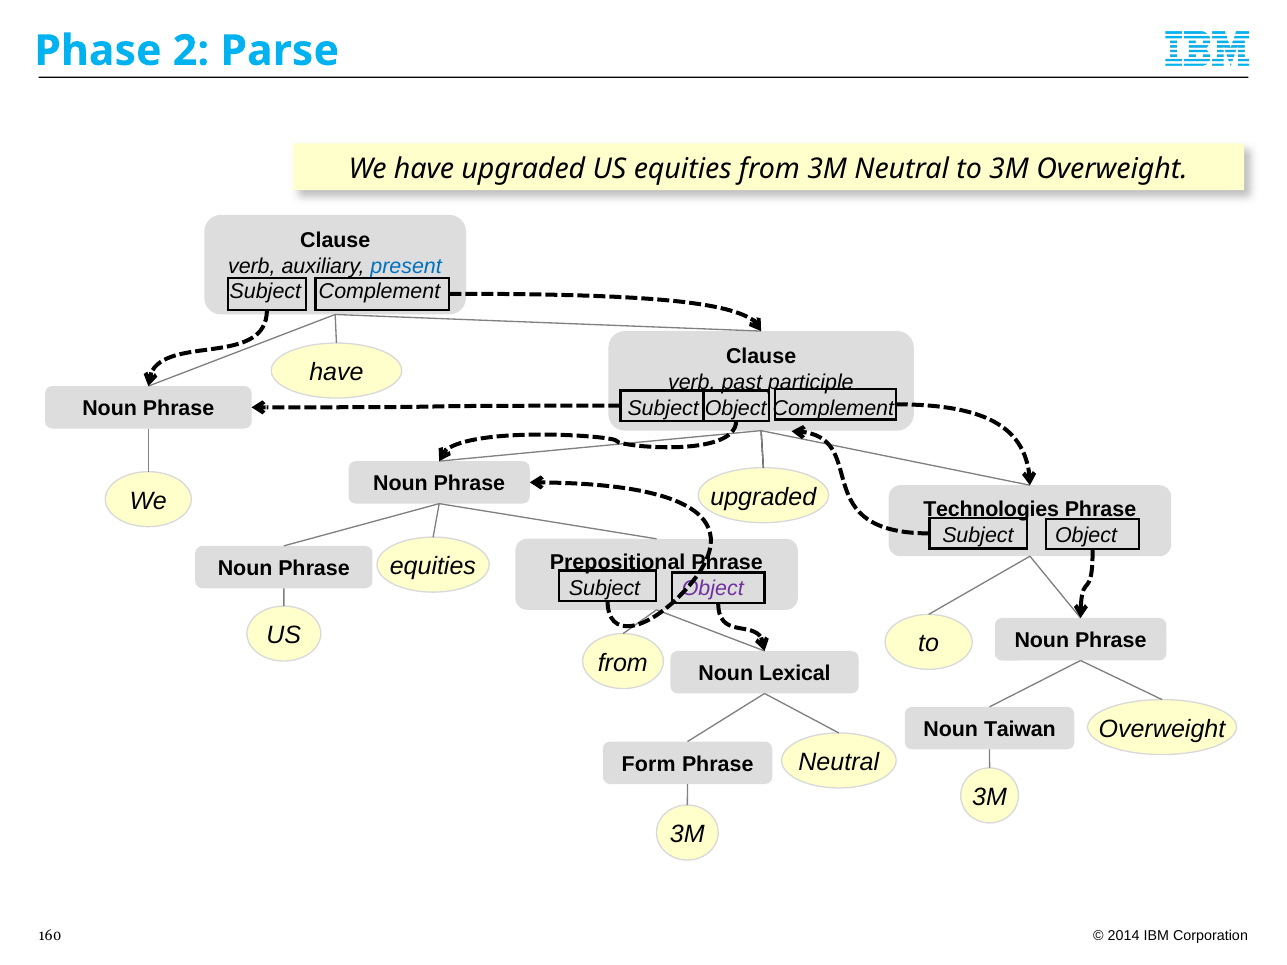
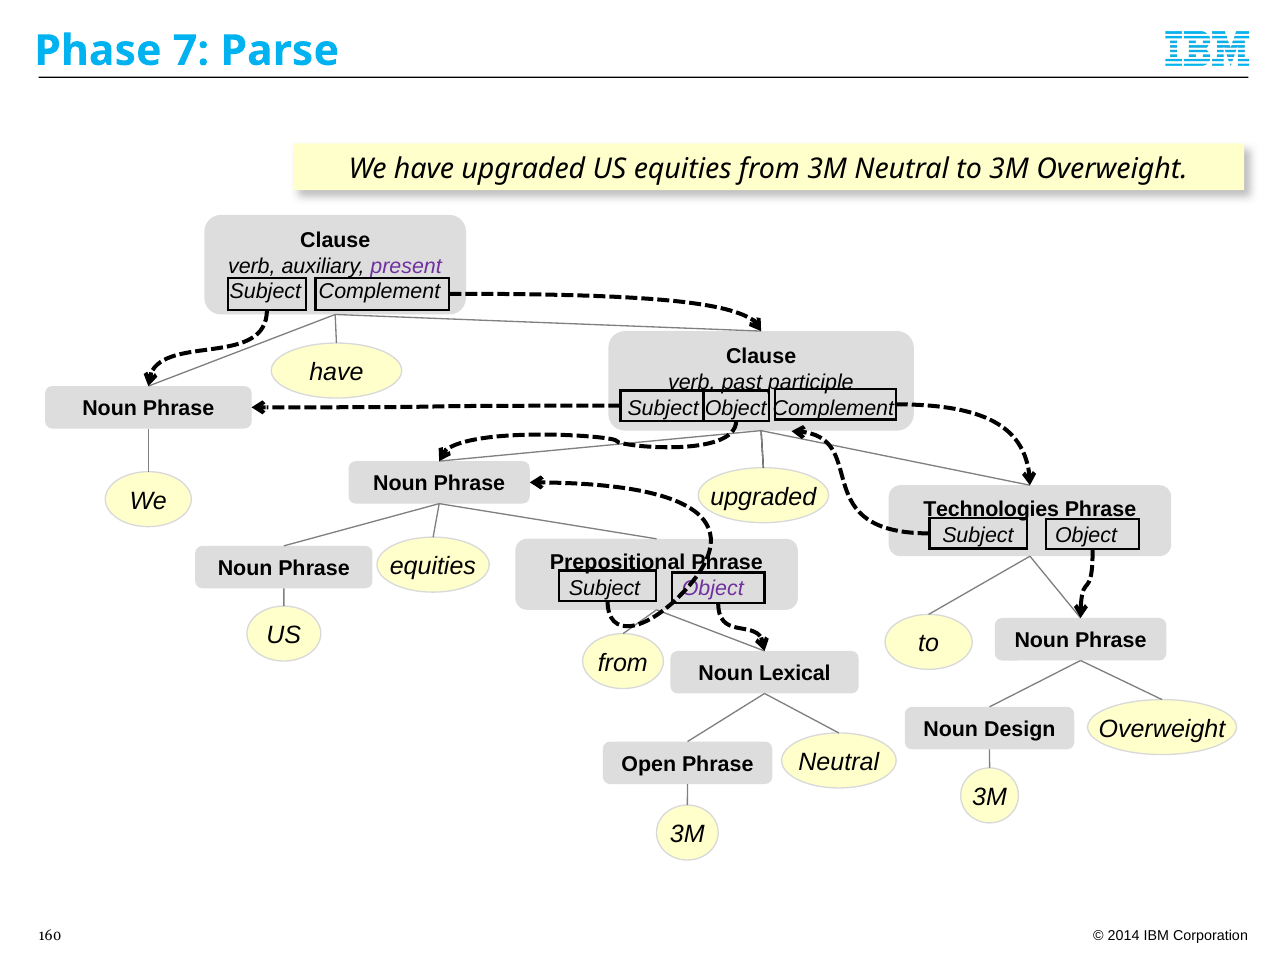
2: 2 -> 7
present colour: blue -> purple
Taiwan: Taiwan -> Design
Form: Form -> Open
